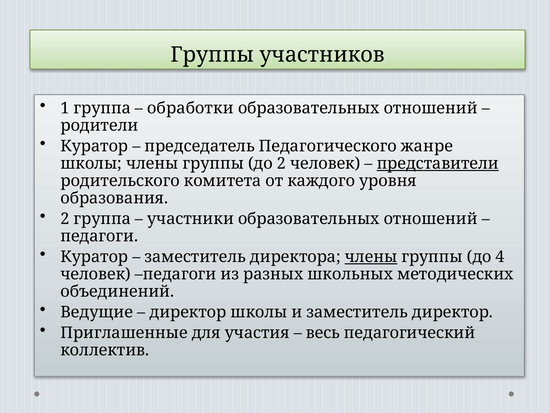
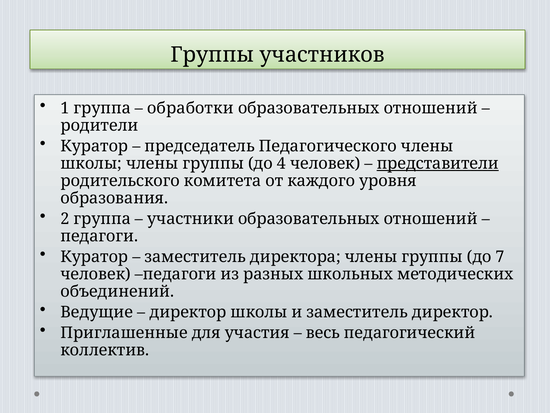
Педагогического жанре: жанре -> члены
до 2: 2 -> 4
члены at (371, 256) underline: present -> none
4: 4 -> 7
